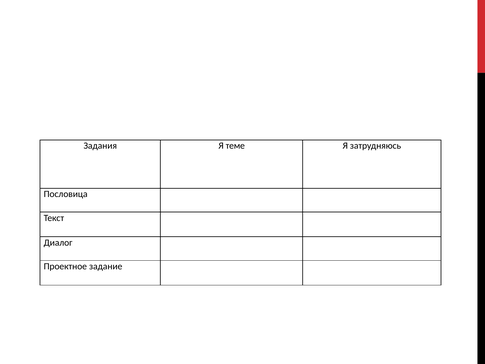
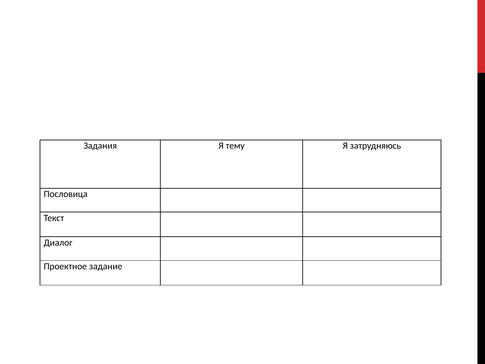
теме: теме -> тему
